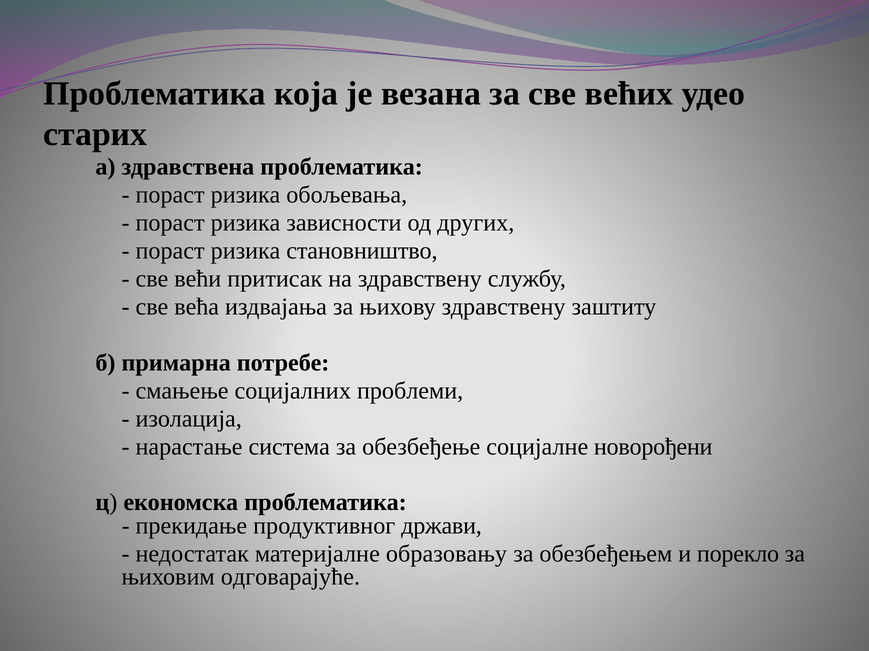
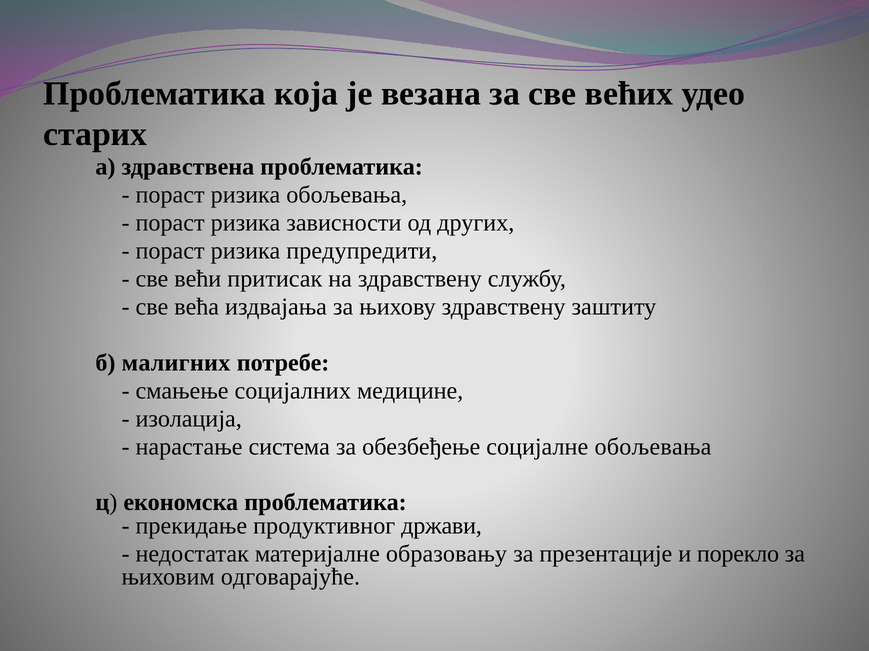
становништво: становништво -> предупредити
примарна: примарна -> малигних
проблеми: проблеми -> медицине
социјалне новорођени: новорођени -> обољевања
обезбеђењем: обезбеђењем -> презентације
